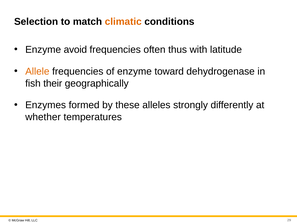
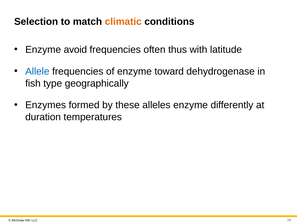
Allele colour: orange -> blue
their: their -> type
alleles strongly: strongly -> enzyme
whether: whether -> duration
